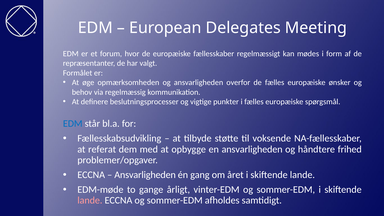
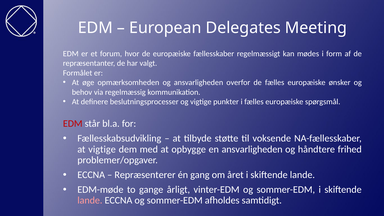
EDM at (73, 124) colour: blue -> red
at referat: referat -> vigtige
Ansvarligheden at (145, 175): Ansvarligheden -> Repræsenterer
